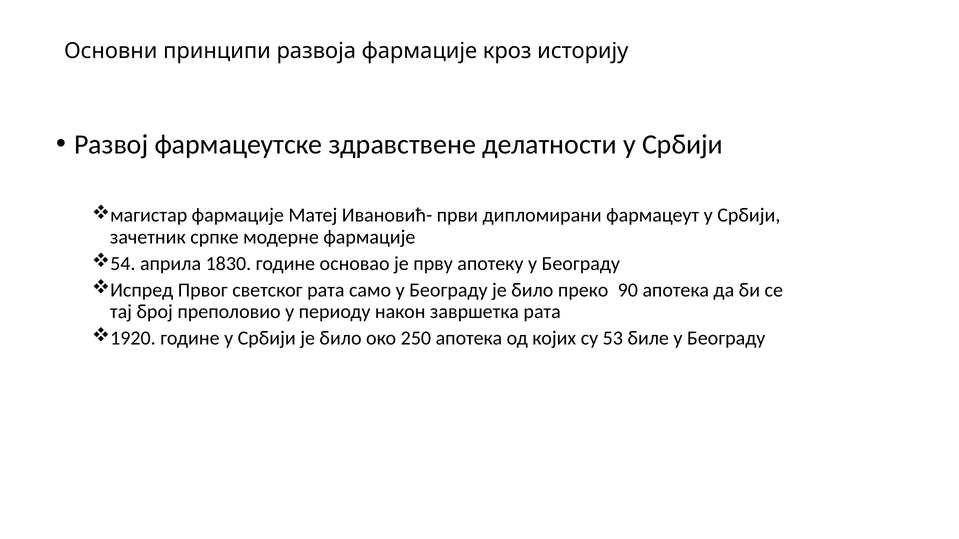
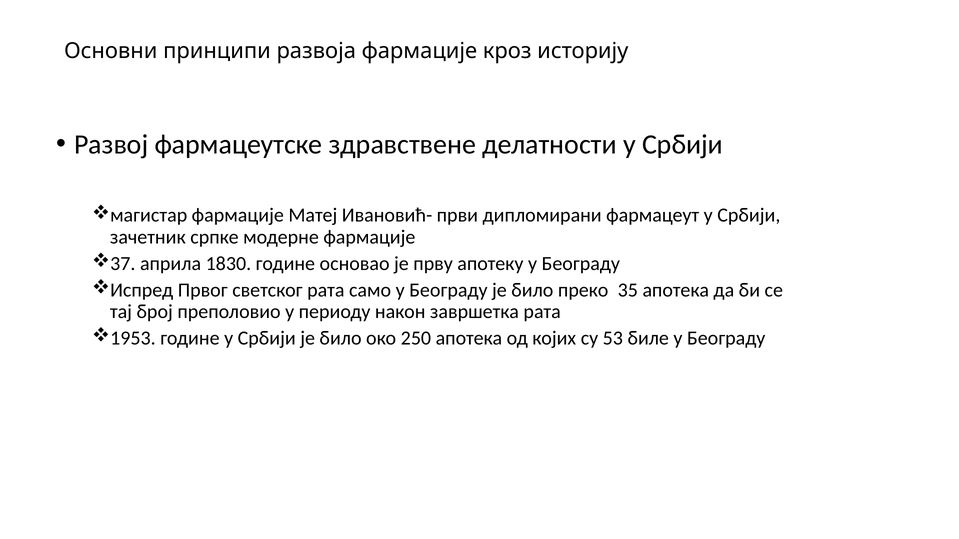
54: 54 -> 37
90: 90 -> 35
1920: 1920 -> 1953
